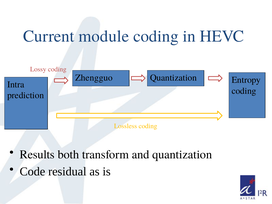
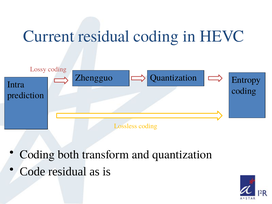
Current module: module -> residual
Results at (37, 154): Results -> Coding
